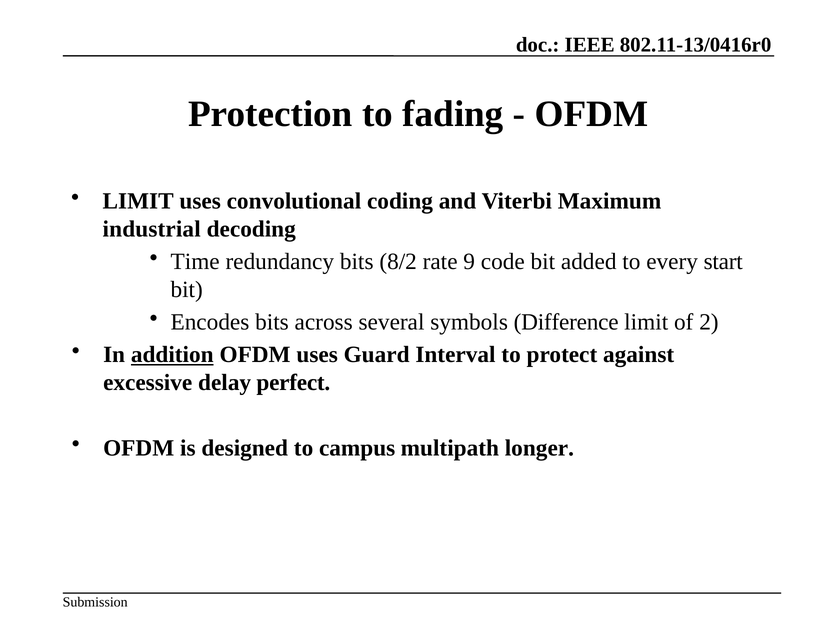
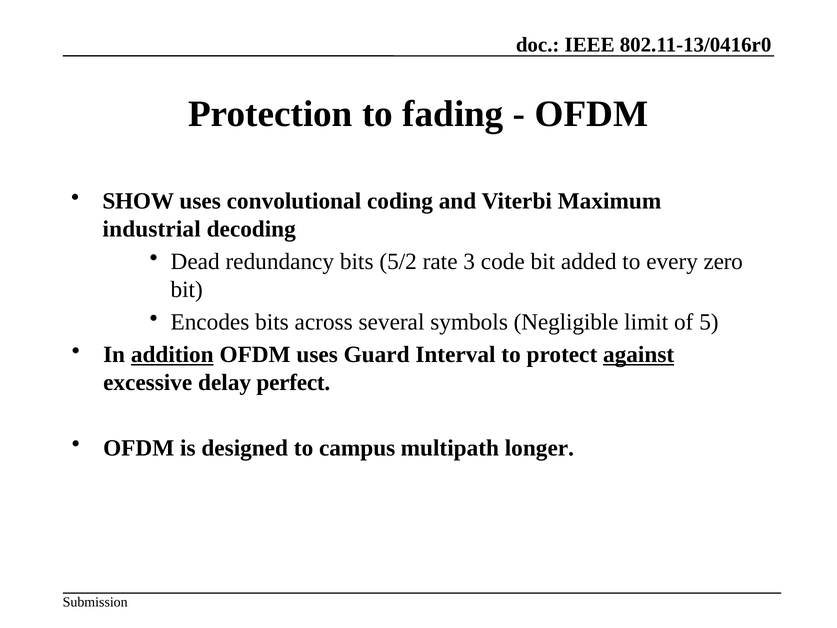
LIMIT at (138, 201): LIMIT -> SHOW
Time: Time -> Dead
8/2: 8/2 -> 5/2
9: 9 -> 3
start: start -> zero
Difference: Difference -> Negligible
2: 2 -> 5
against underline: none -> present
